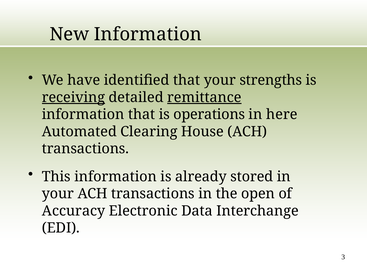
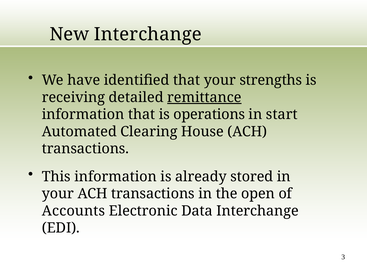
New Information: Information -> Interchange
receiving underline: present -> none
here: here -> start
Accuracy: Accuracy -> Accounts
